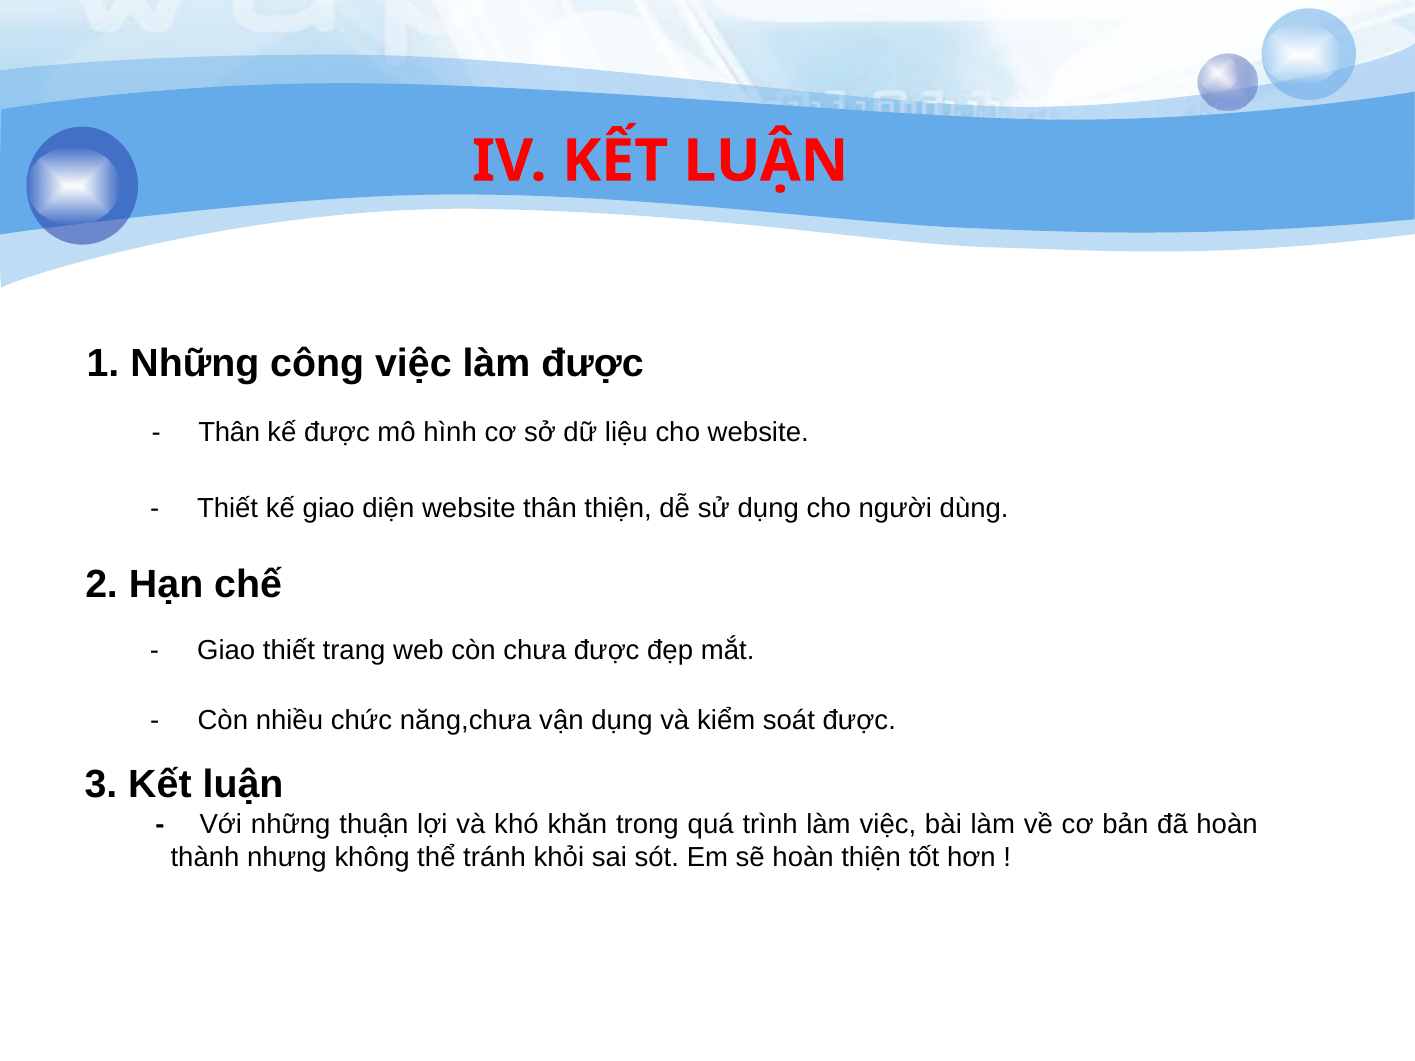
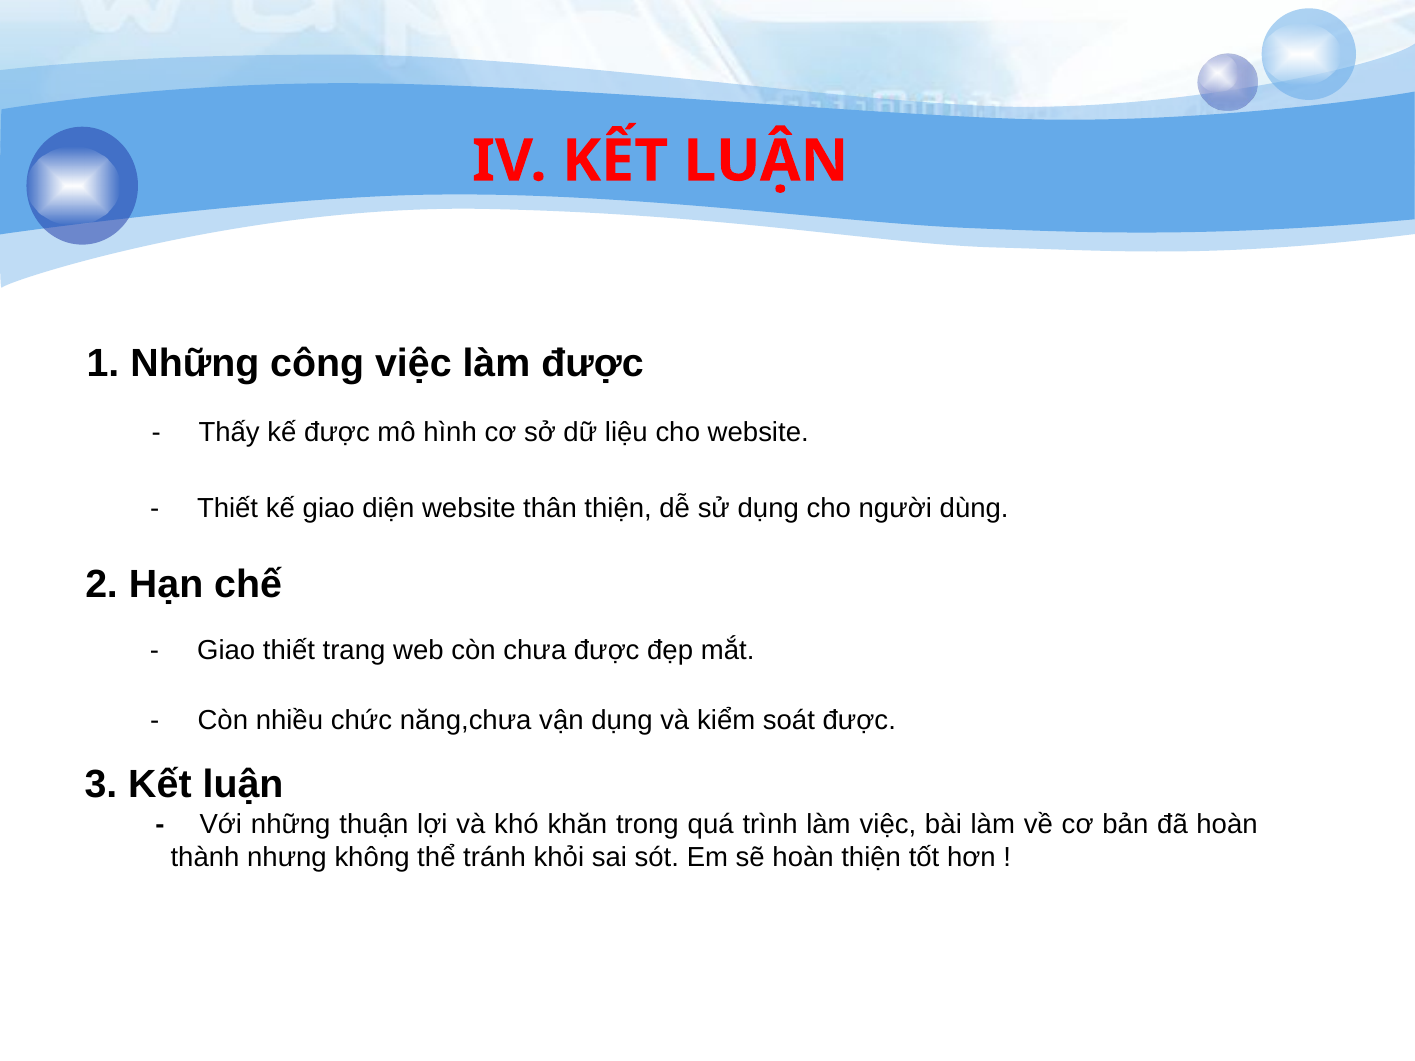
Thân at (229, 433): Thân -> Thấy
